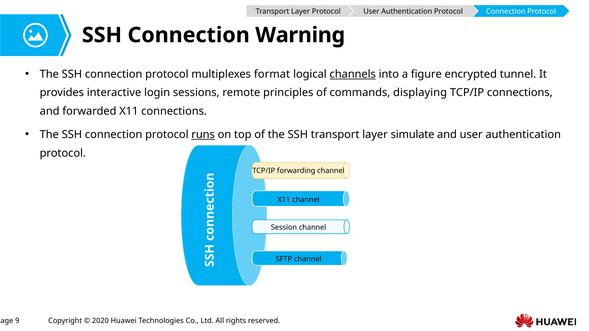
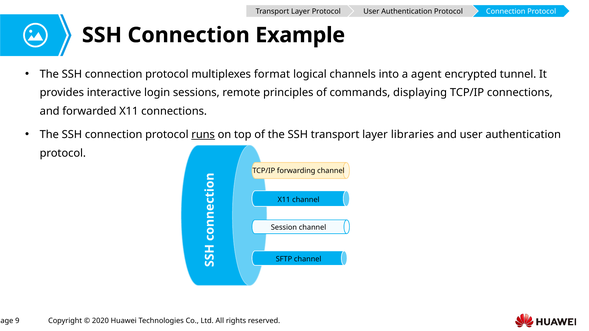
Warning: Warning -> Example
channels underline: present -> none
figure: figure -> agent
simulate: simulate -> libraries
